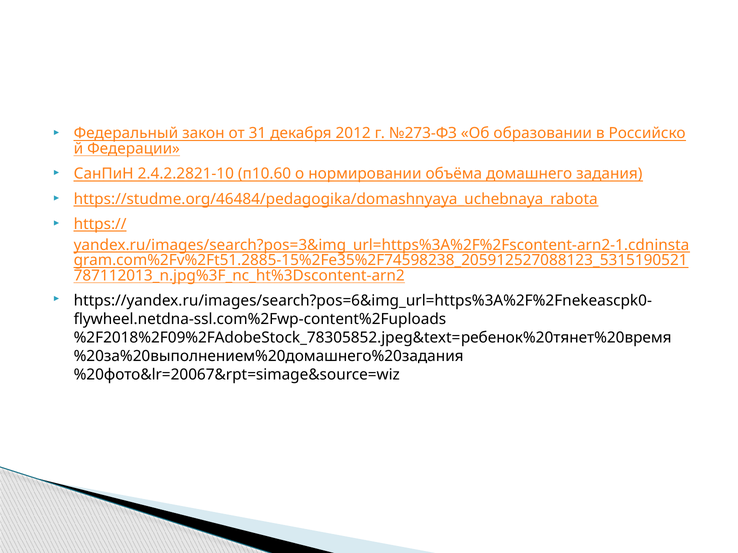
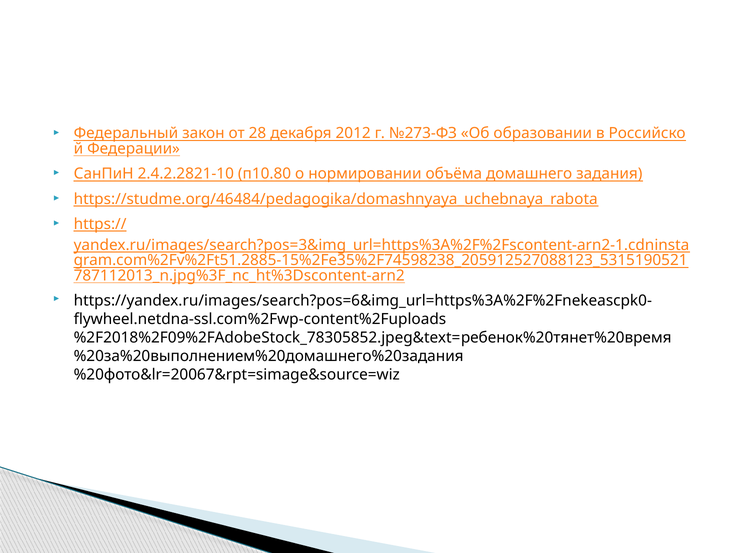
31: 31 -> 28
п10.60: п10.60 -> п10.80
